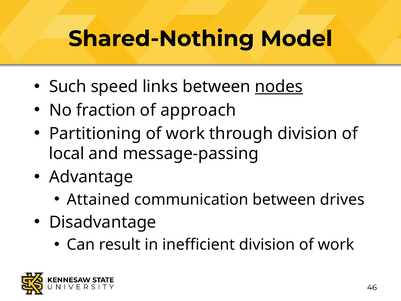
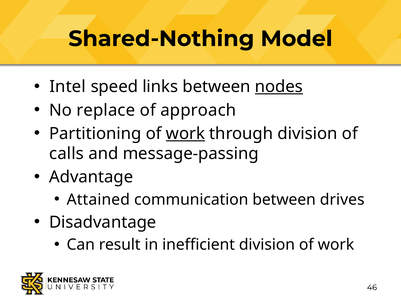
Such: Such -> Intel
fraction: fraction -> replace
work at (185, 134) underline: none -> present
local: local -> calls
